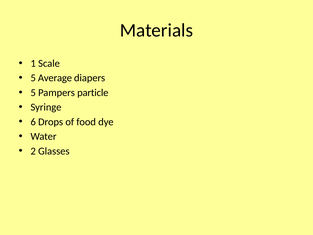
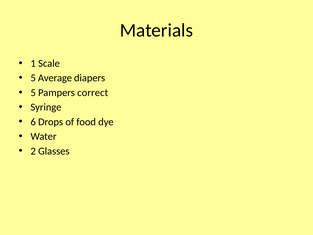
particle: particle -> correct
